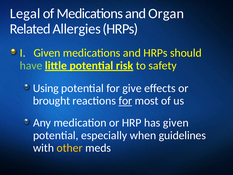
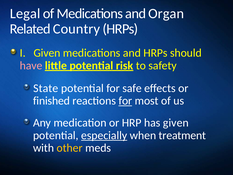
Allergies: Allergies -> Country
have colour: light green -> pink
Using: Using -> State
give: give -> safe
brought: brought -> finished
especially underline: none -> present
guidelines: guidelines -> treatment
